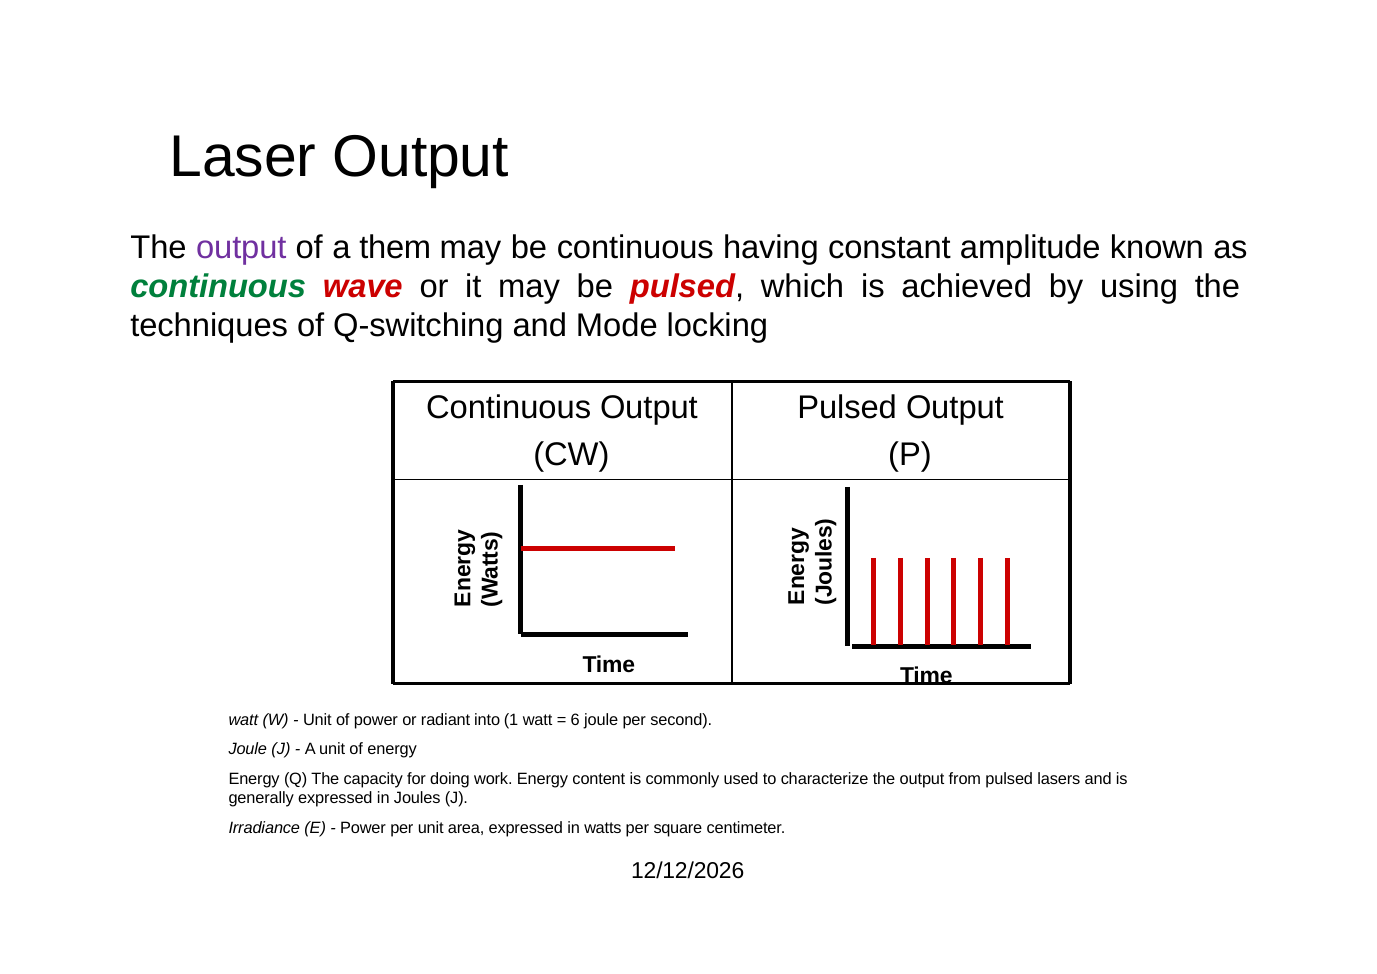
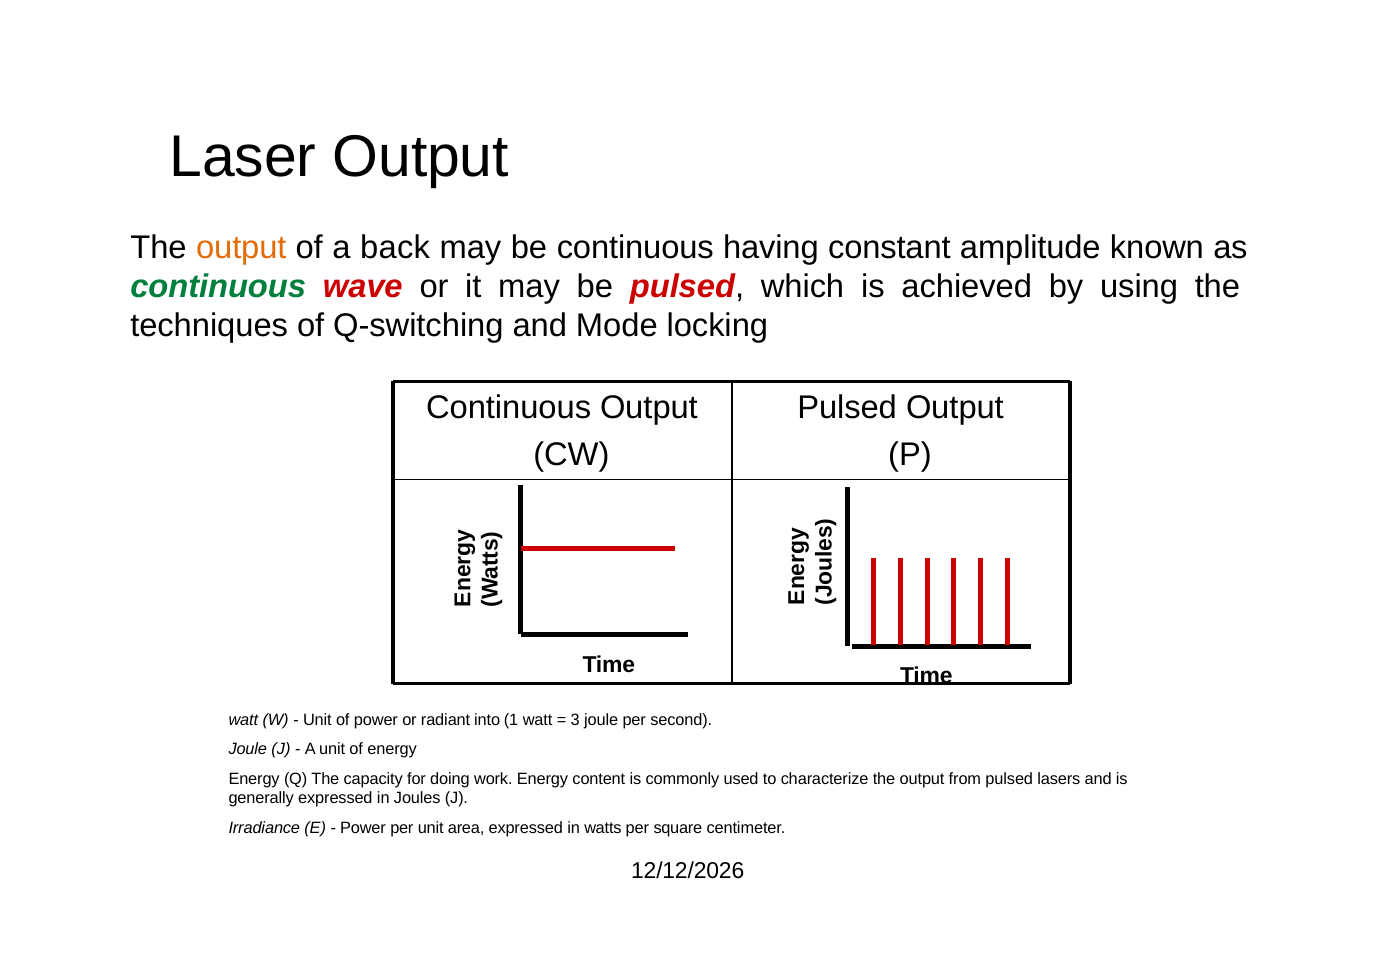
output at (241, 247) colour: purple -> orange
them: them -> back
6: 6 -> 3
